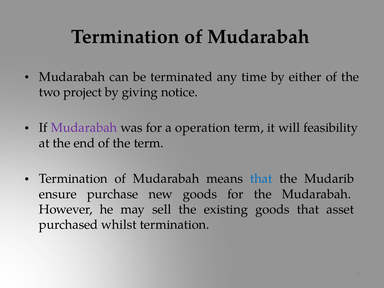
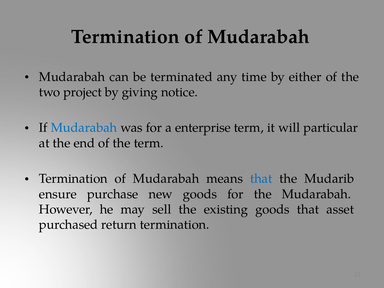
Mudarabah at (84, 128) colour: purple -> blue
operation: operation -> enterprise
feasibility: feasibility -> particular
whilst: whilst -> return
